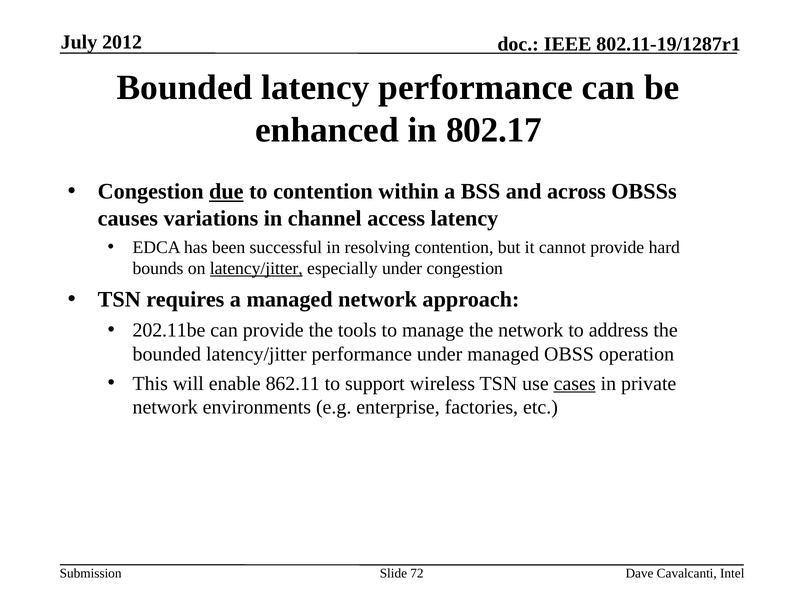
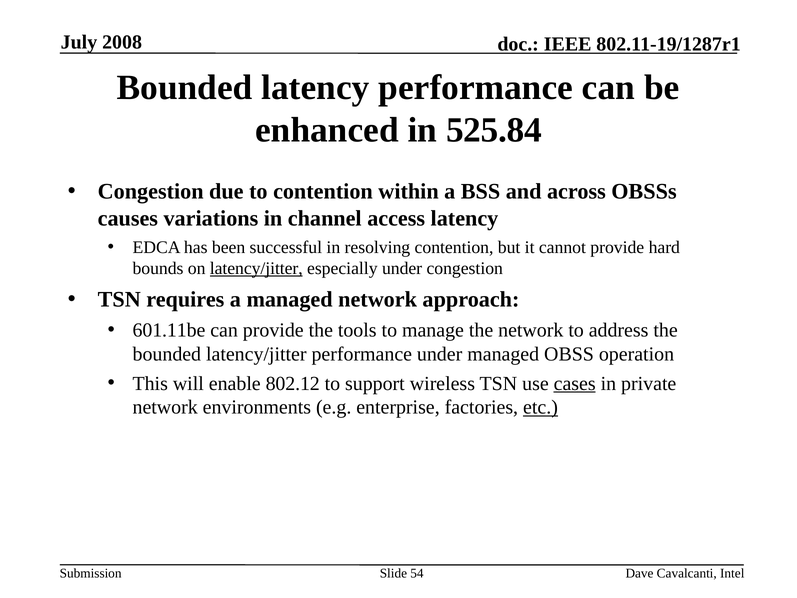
2012: 2012 -> 2008
802.17: 802.17 -> 525.84
due underline: present -> none
202.11be: 202.11be -> 601.11be
862.11: 862.11 -> 802.12
etc underline: none -> present
72: 72 -> 54
